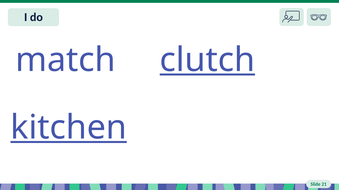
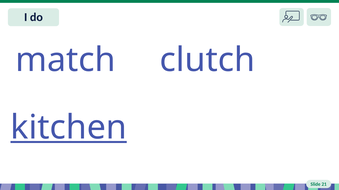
clutch underline: present -> none
